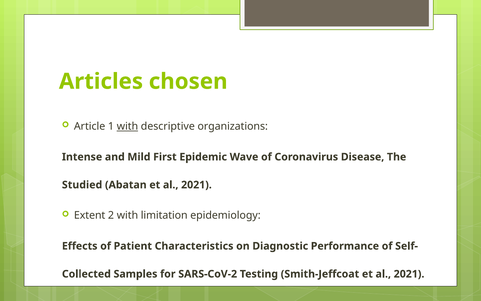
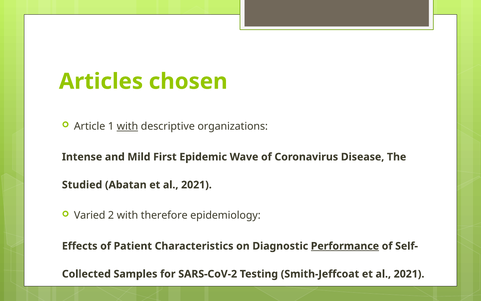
Extent: Extent -> Varied
limitation: limitation -> therefore
Performance underline: none -> present
